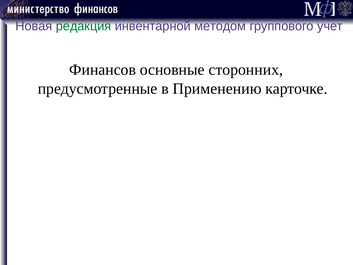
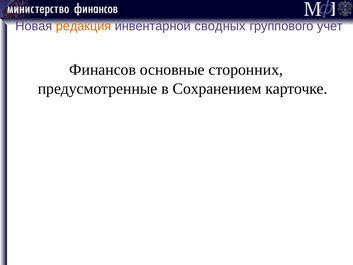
редакция colour: green -> orange
методом: методом -> сводных
Применению: Применению -> Сохранением
